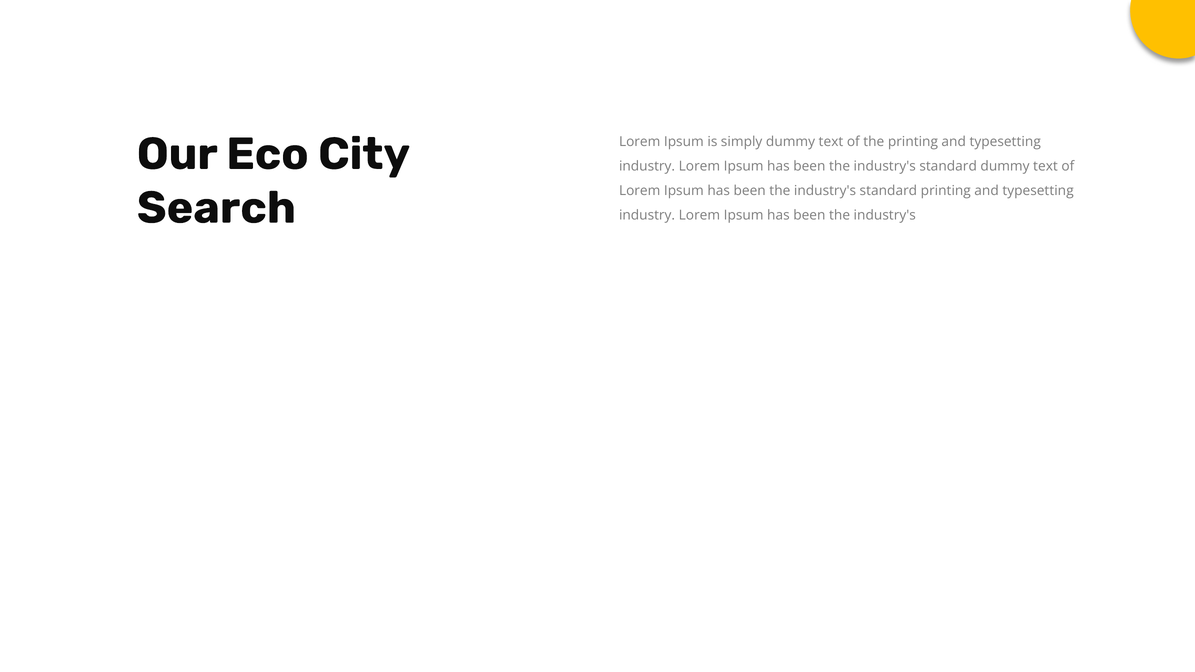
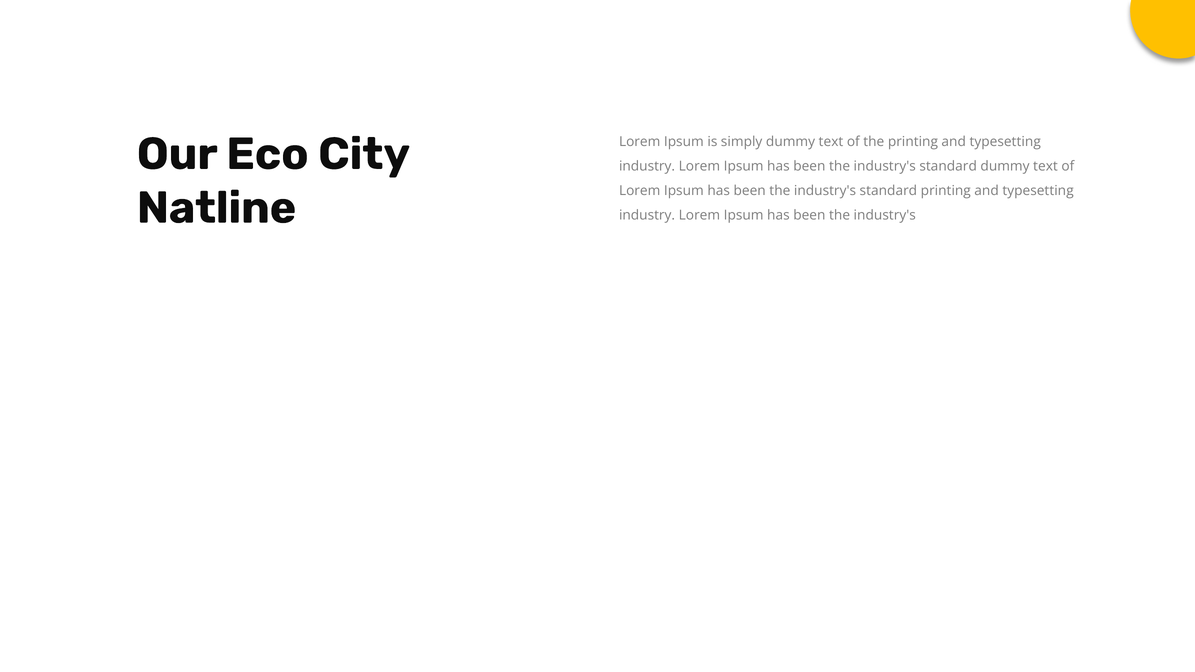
Search: Search -> Natline
